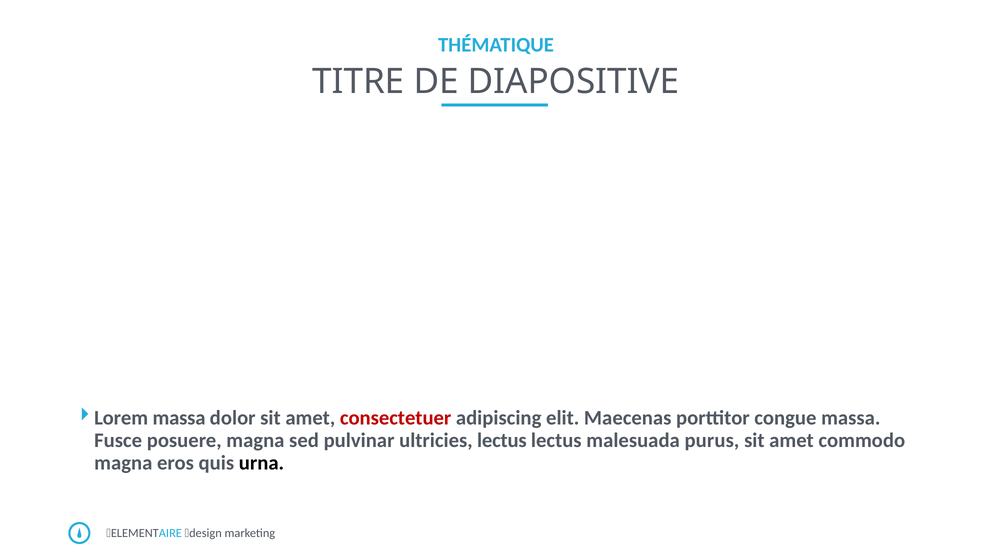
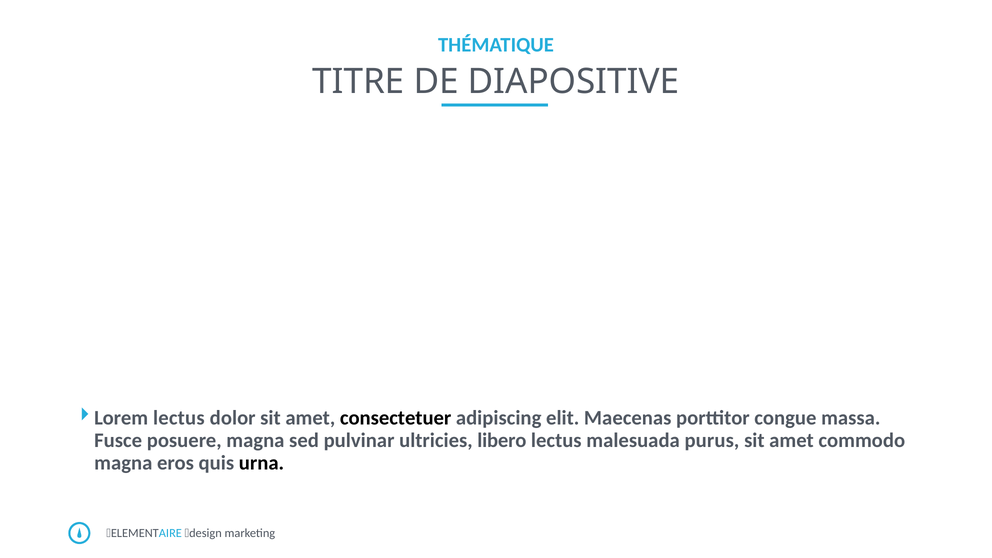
Lorem massa: massa -> lectus
consectetuer colour: red -> black
ultricies lectus: lectus -> libero
